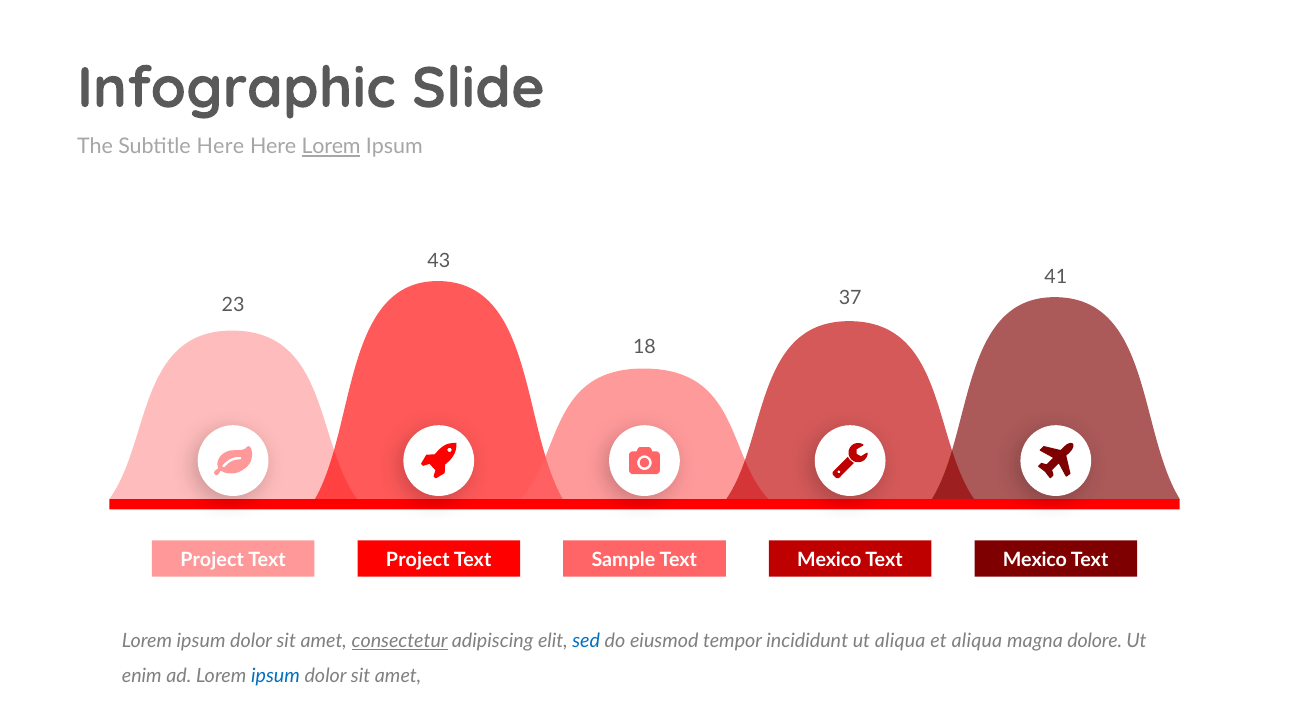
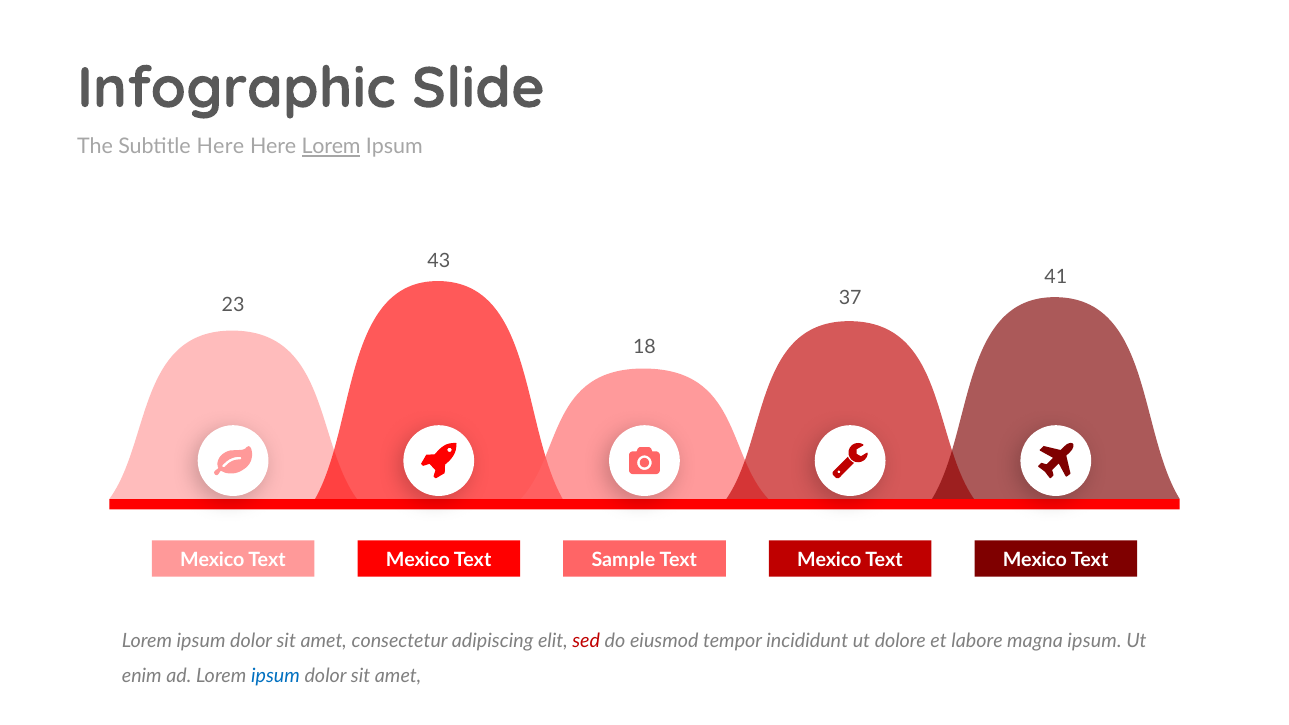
Project at (212, 560): Project -> Mexico
Project at (418, 560): Project -> Mexico
consectetur underline: present -> none
sed colour: blue -> red
ut aliqua: aliqua -> dolore
et aliqua: aliqua -> labore
magna dolore: dolore -> ipsum
